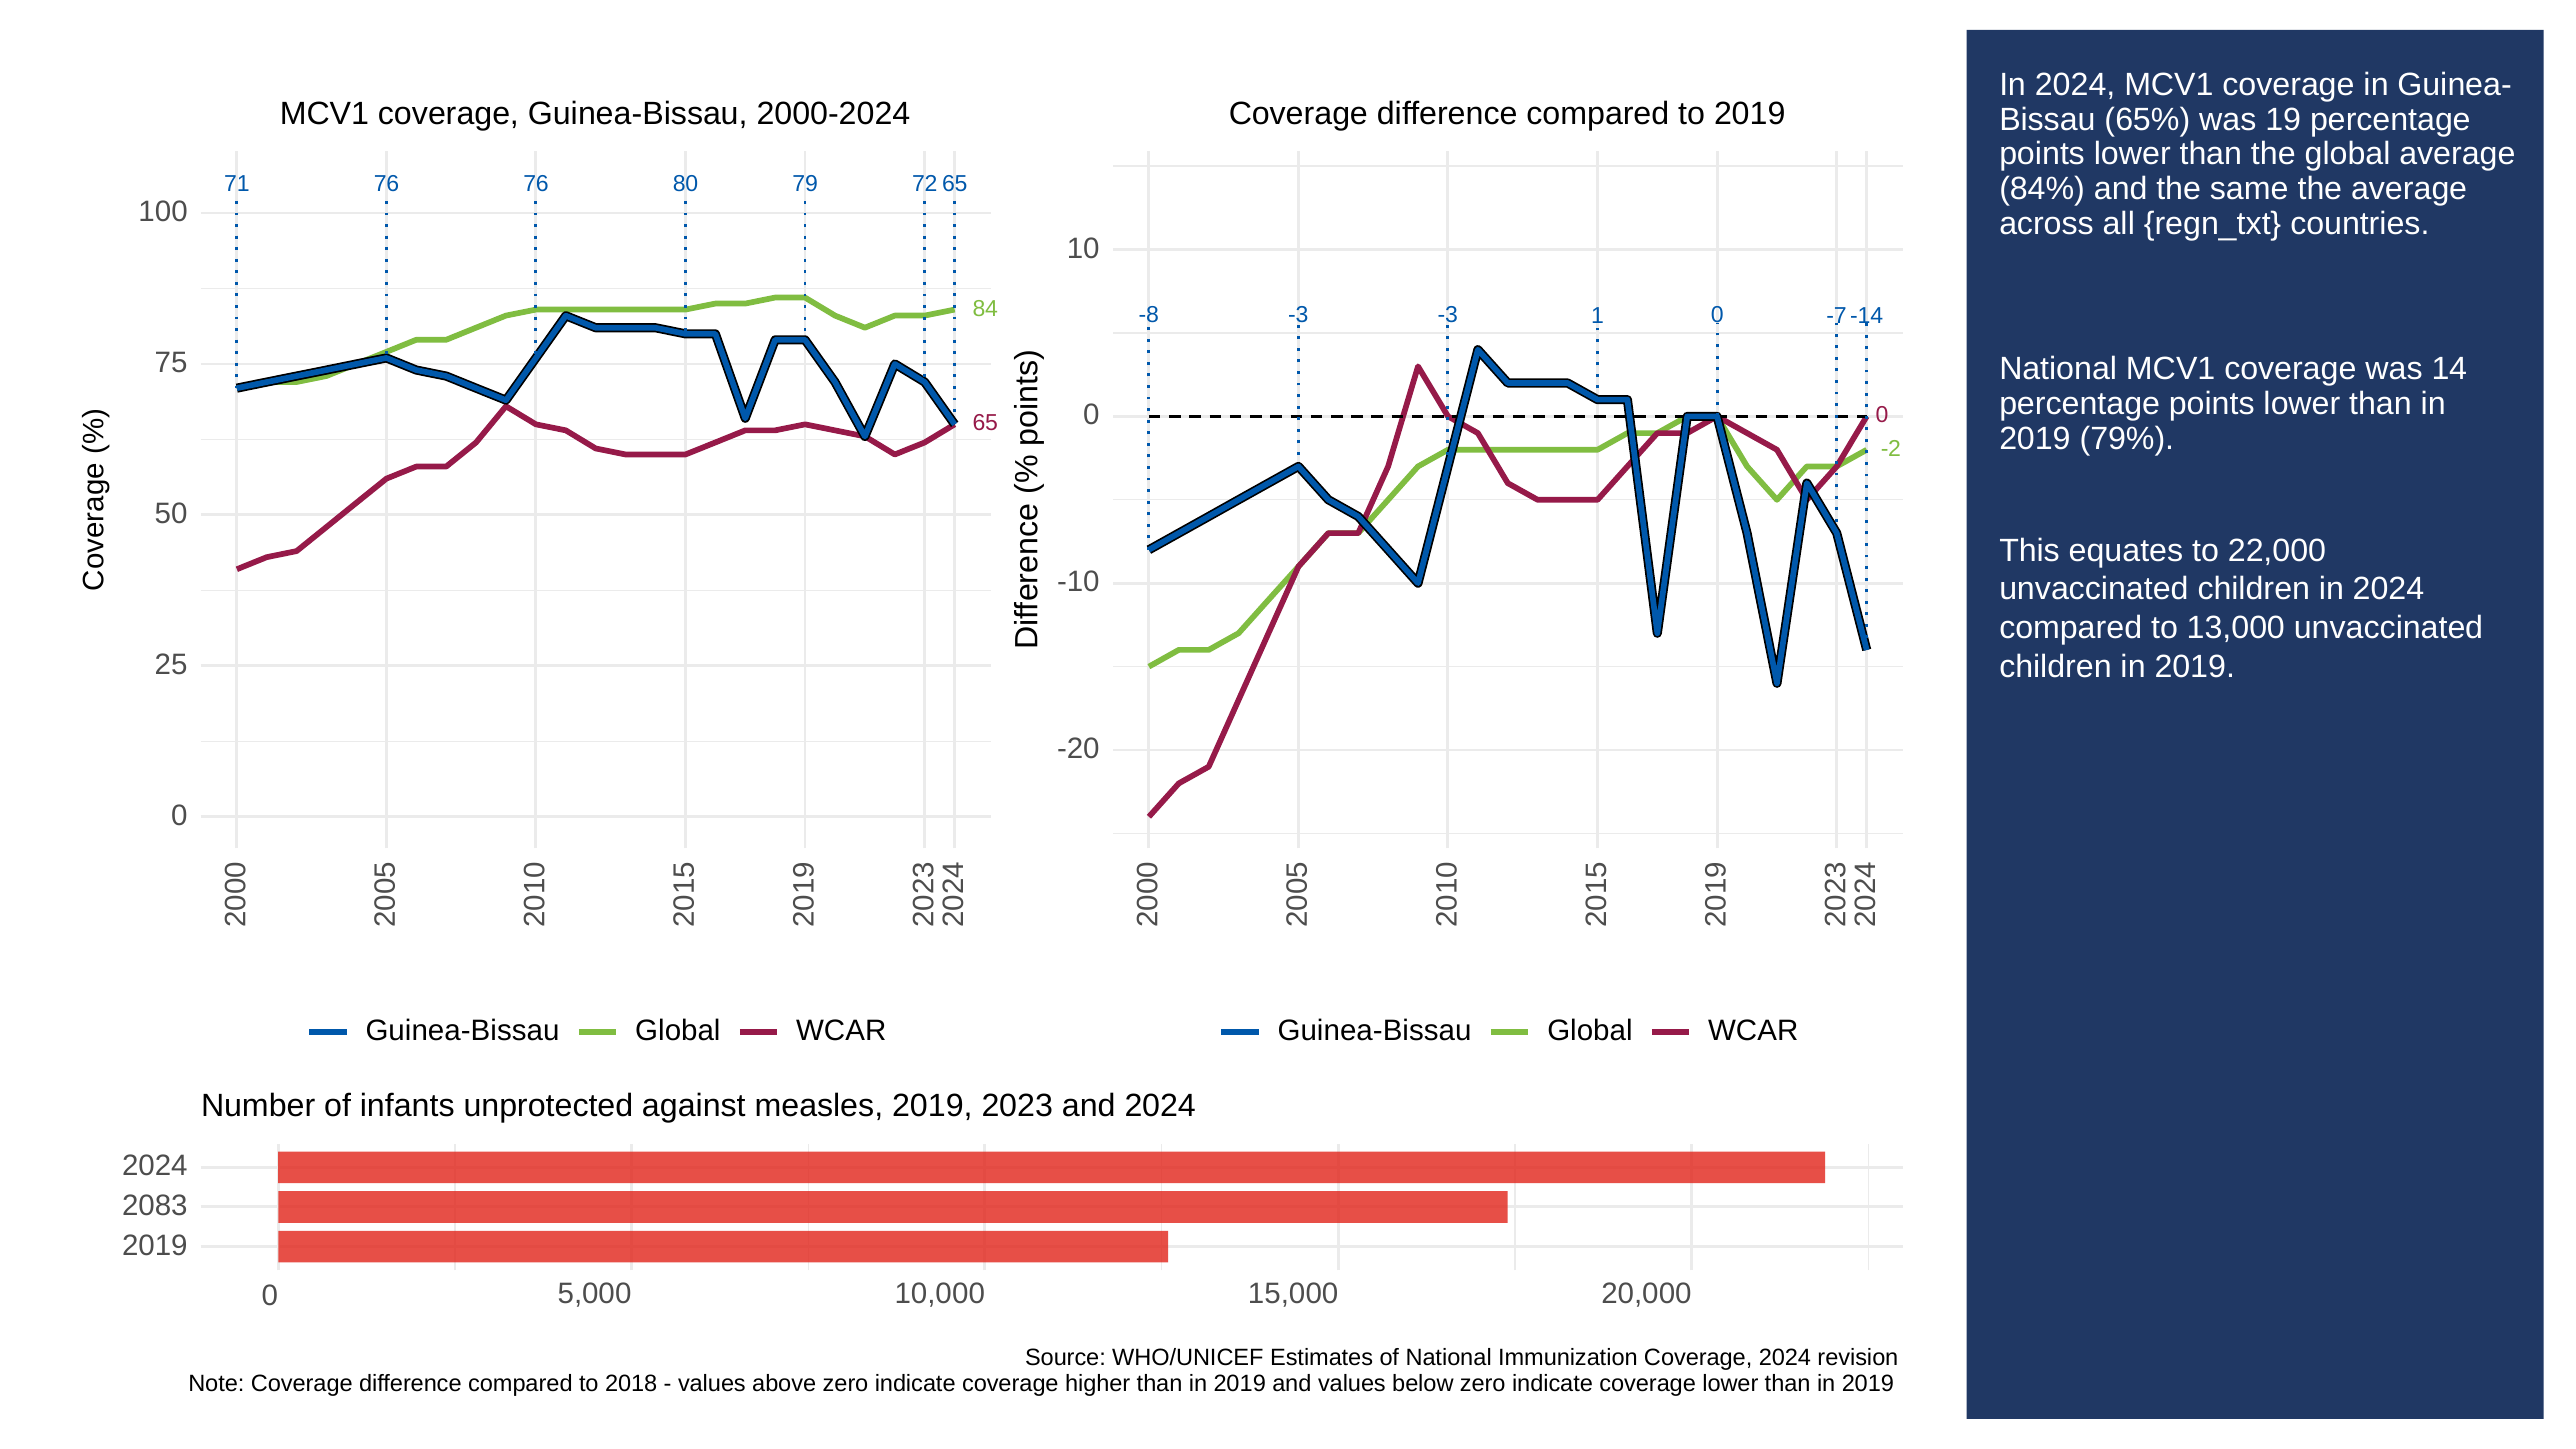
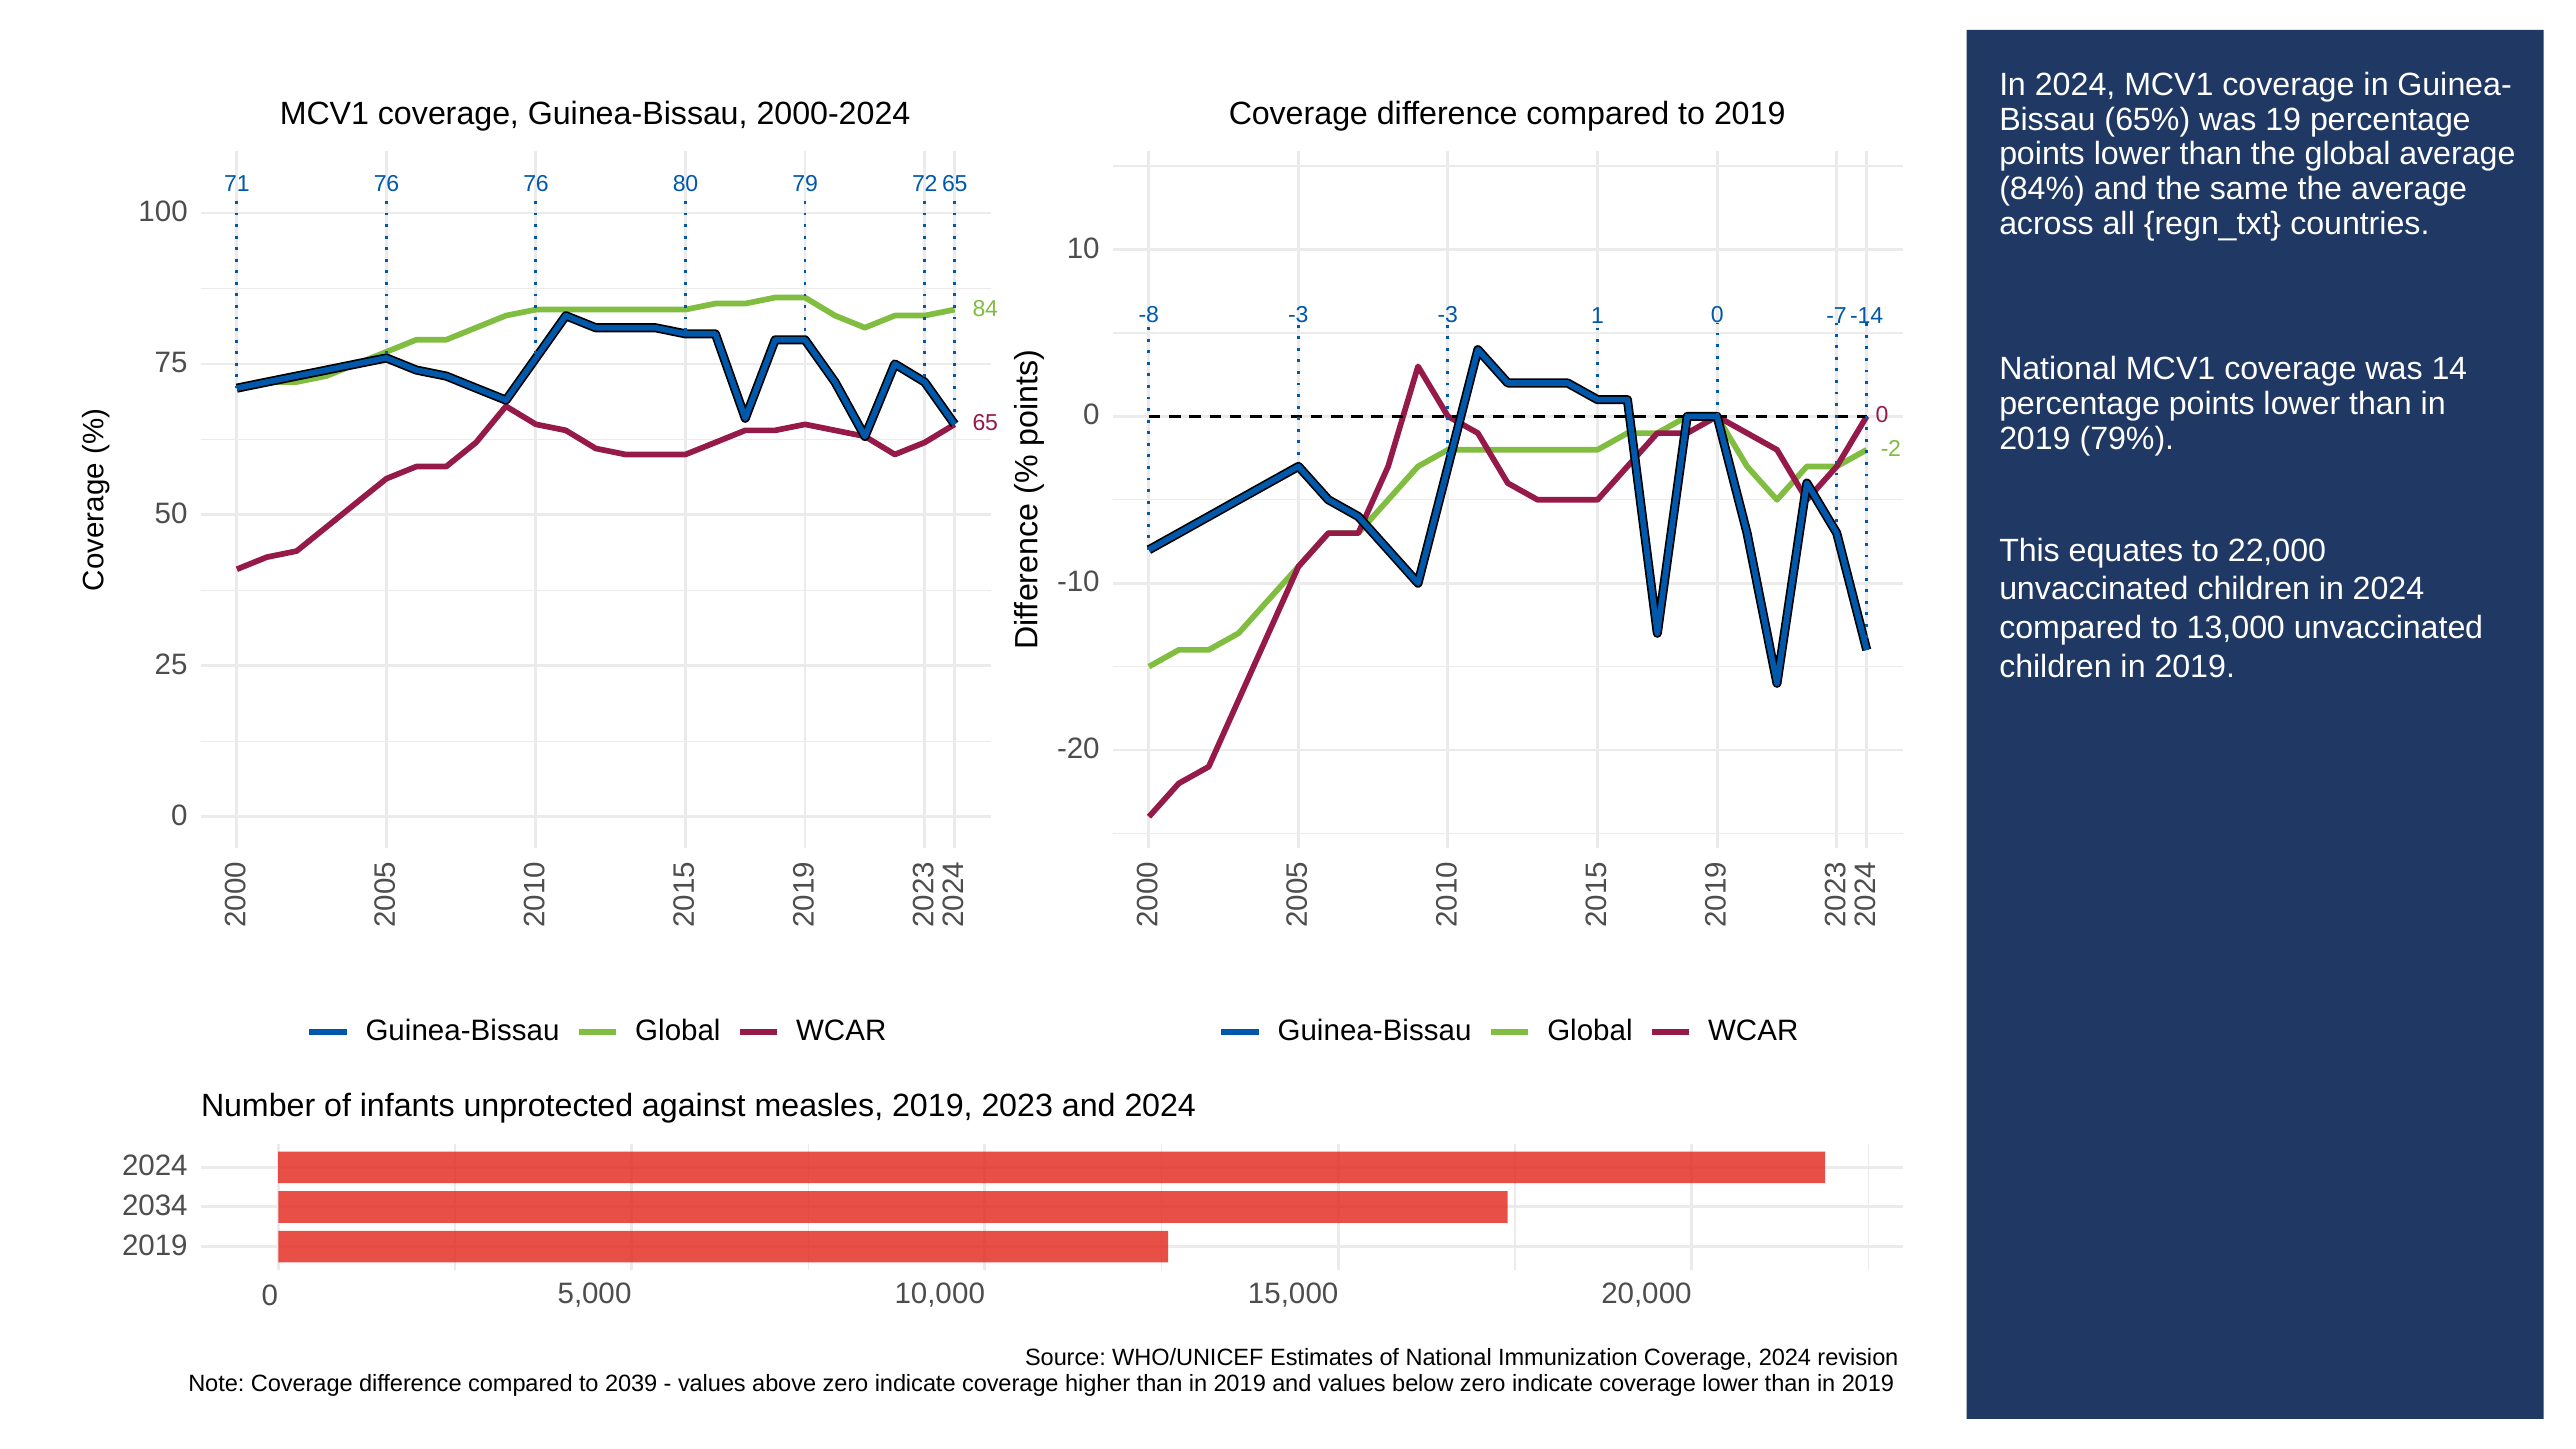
2083: 2083 -> 2034
2018: 2018 -> 2039
